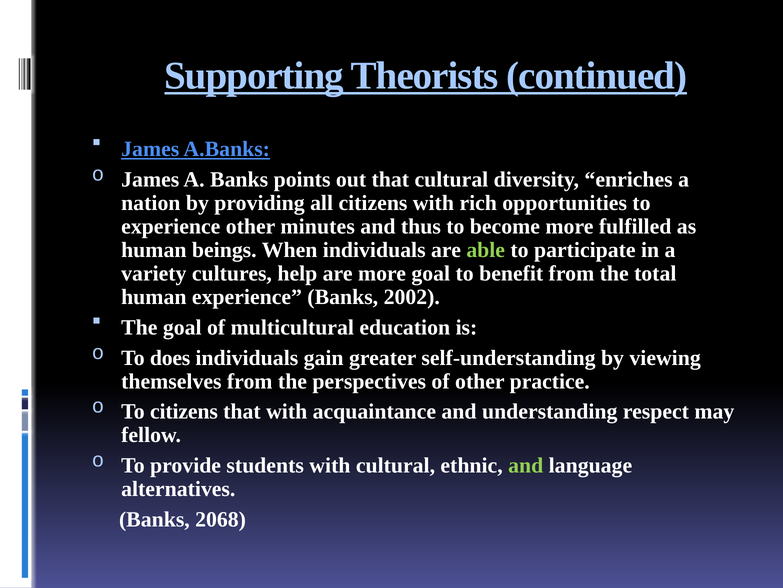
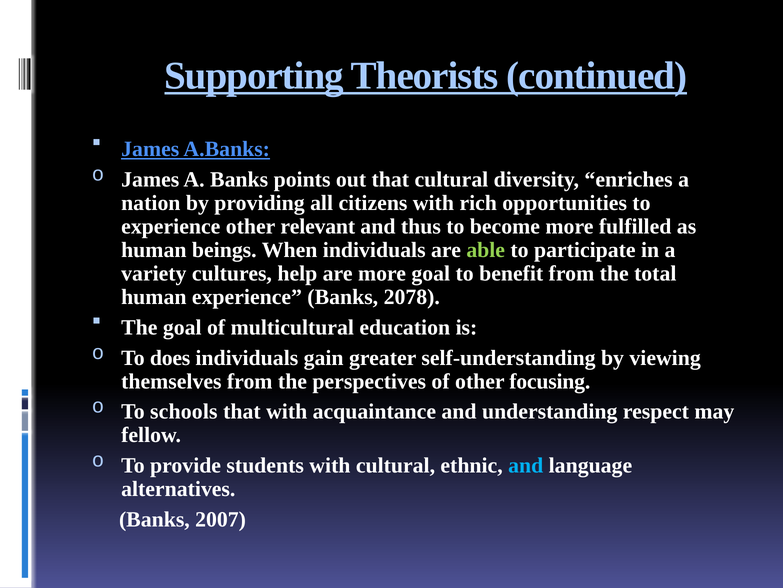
minutes: minutes -> relevant
2002: 2002 -> 2078
practice: practice -> focusing
To citizens: citizens -> schools
and at (526, 465) colour: light green -> light blue
2068: 2068 -> 2007
